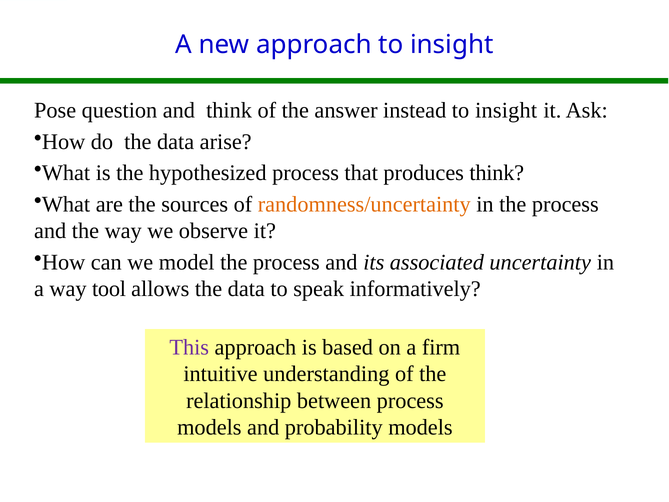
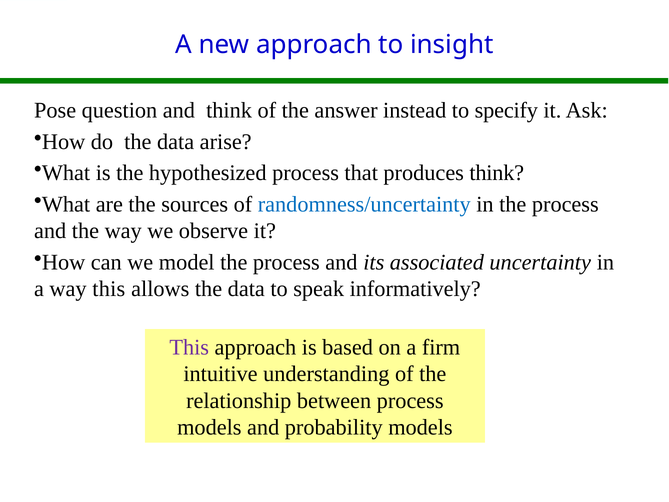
insight at (506, 111): insight -> specify
randomness/uncertainty colour: orange -> blue
way tool: tool -> this
